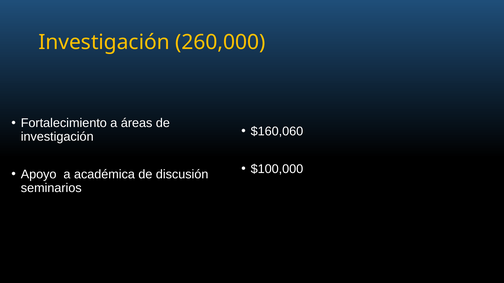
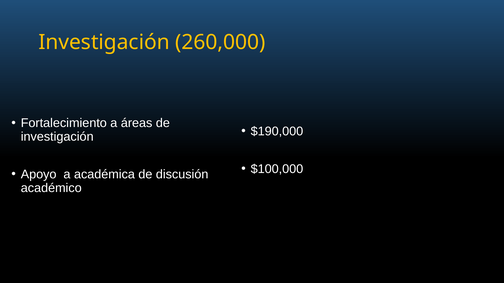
$160,060: $160,060 -> $190,000
seminarios: seminarios -> académico
